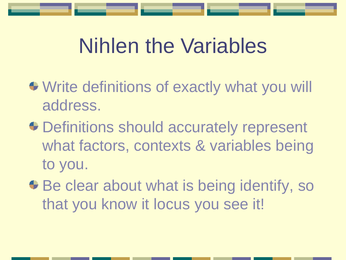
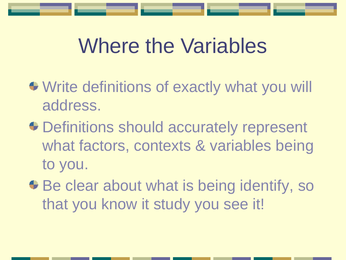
Nihlen: Nihlen -> Where
locus: locus -> study
